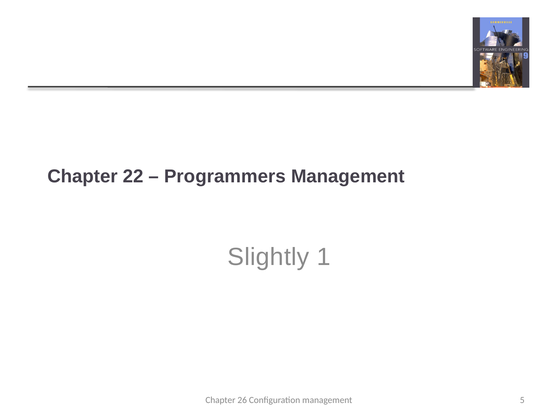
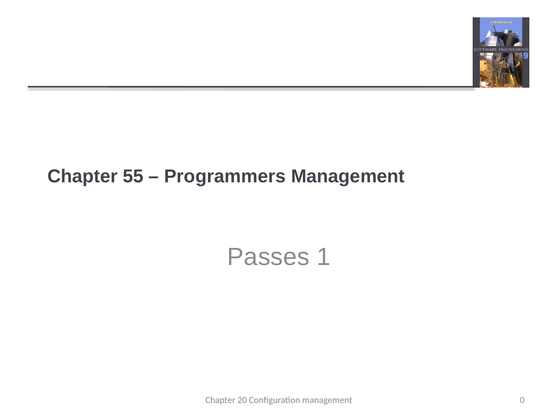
22: 22 -> 55
Slightly: Slightly -> Passes
26: 26 -> 20
5: 5 -> 0
